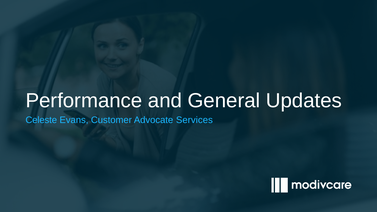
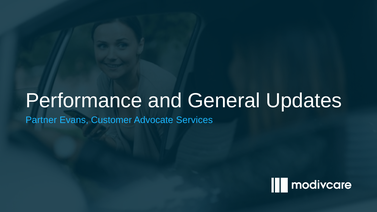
Celeste: Celeste -> Partner
